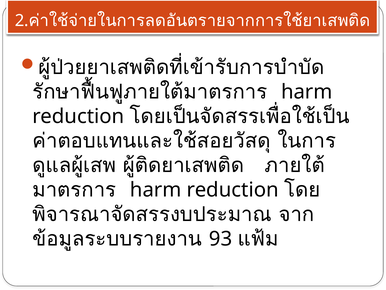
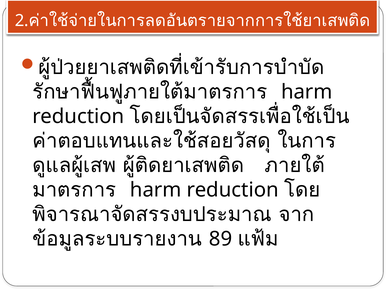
93: 93 -> 89
